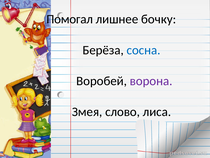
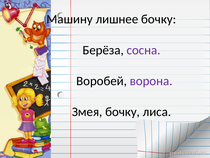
Помогал: Помогал -> Машину
сосна colour: blue -> purple
Змея слово: слово -> бочку
